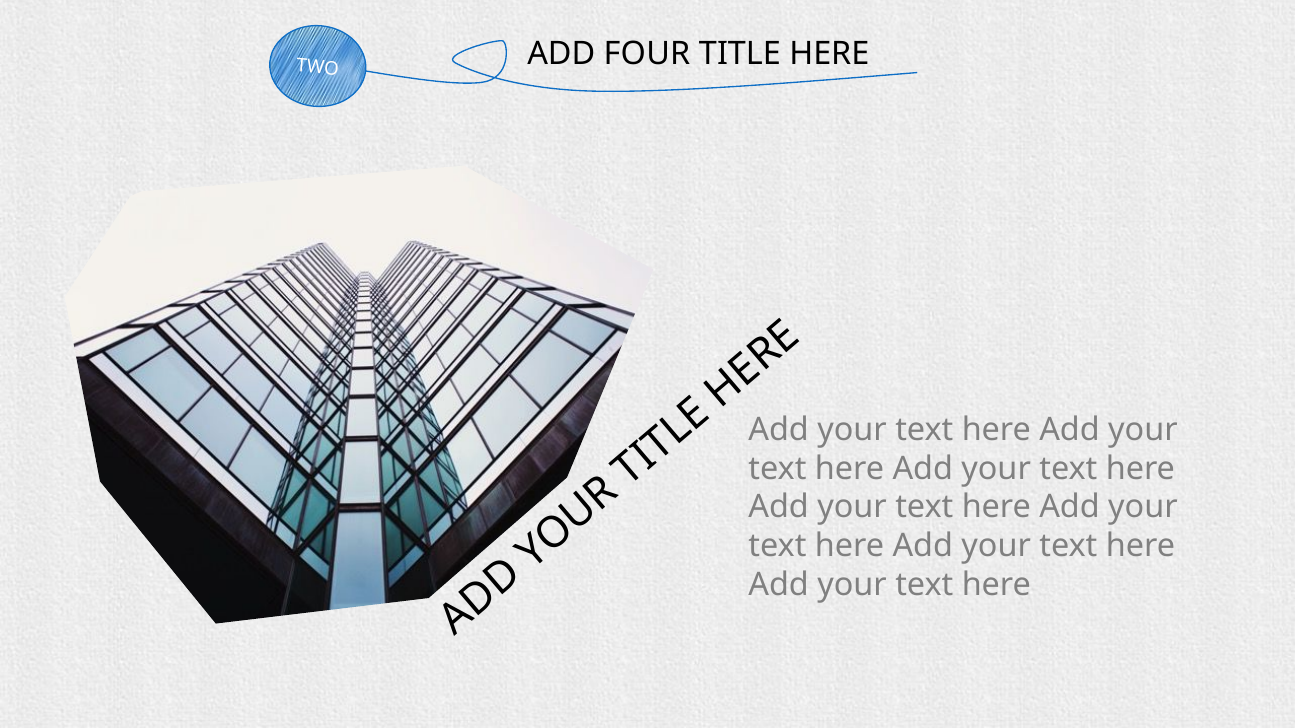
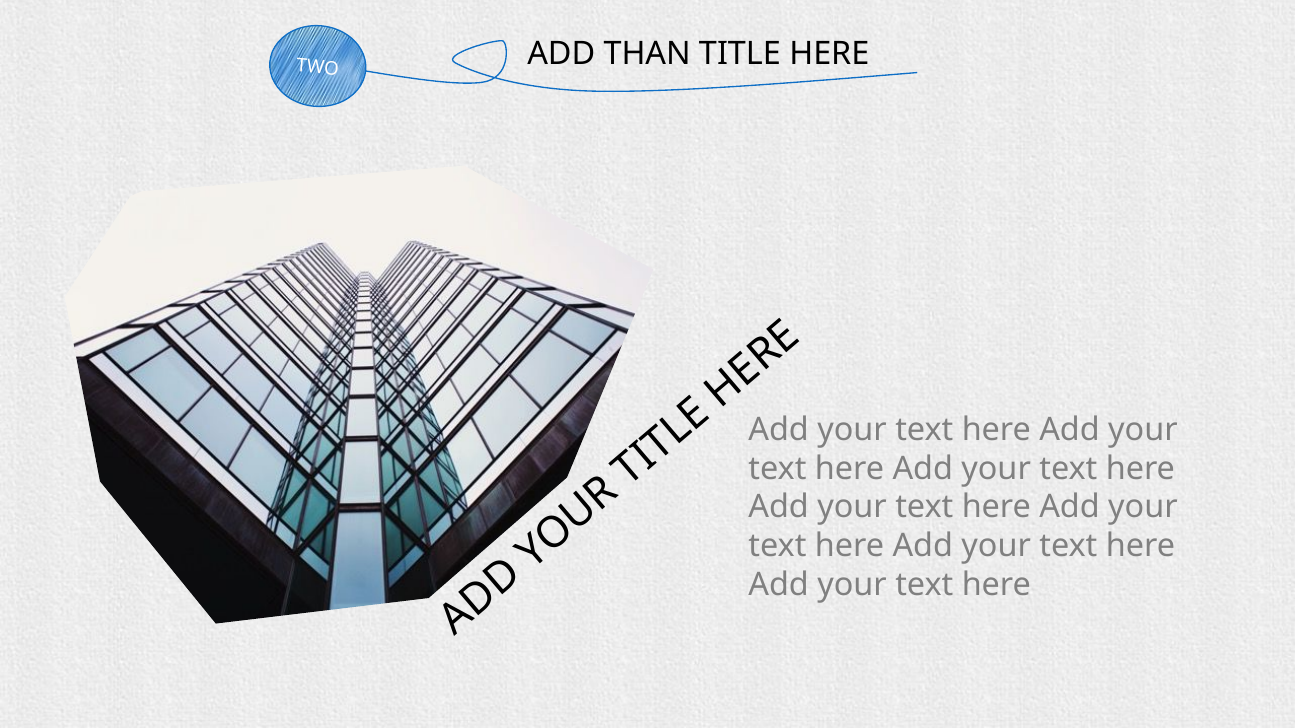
FOUR: FOUR -> THAN
